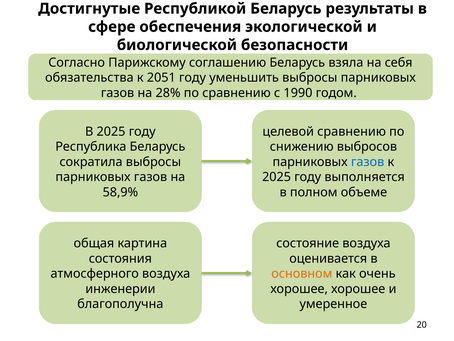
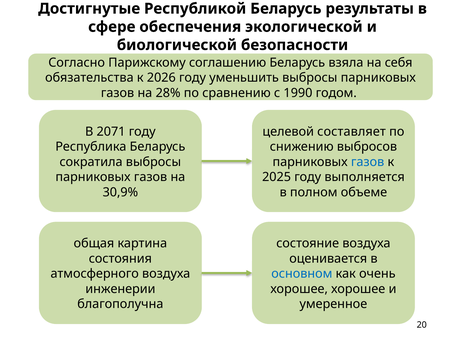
2051: 2051 -> 2026
В 2025: 2025 -> 2071
целевой сравнению: сравнению -> составляет
58,9%: 58,9% -> 30,9%
основном colour: orange -> blue
